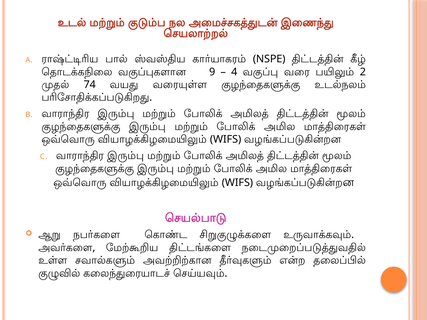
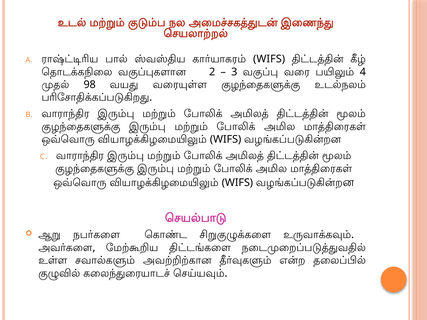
NSPE at (269, 59): NSPE -> WIFS
9: 9 -> 2
4: 4 -> 3
2: 2 -> 4
74: 74 -> 98
